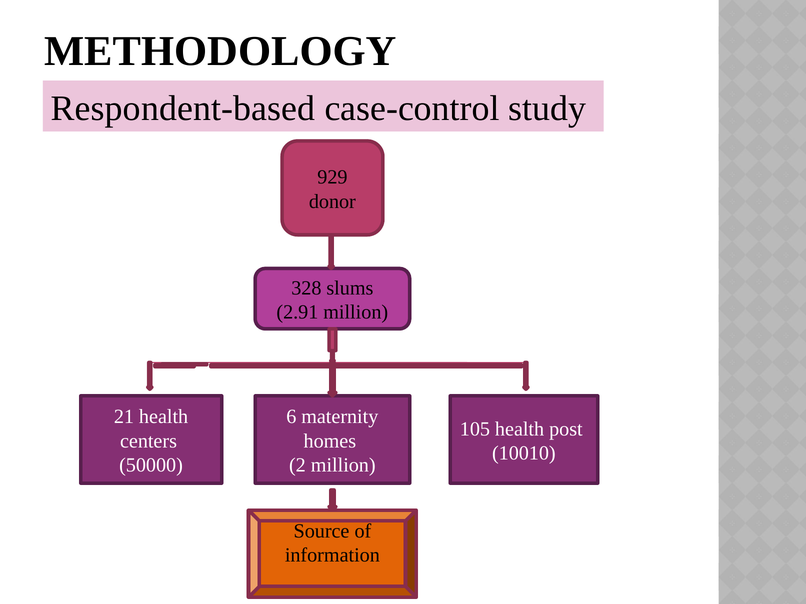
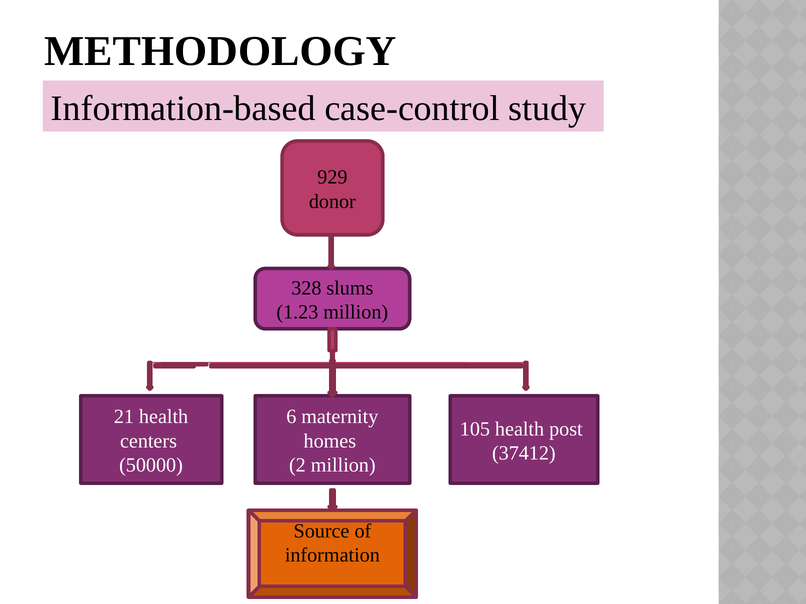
Respondent-based: Respondent-based -> Information-based
2.91: 2.91 -> 1.23
10010: 10010 -> 37412
